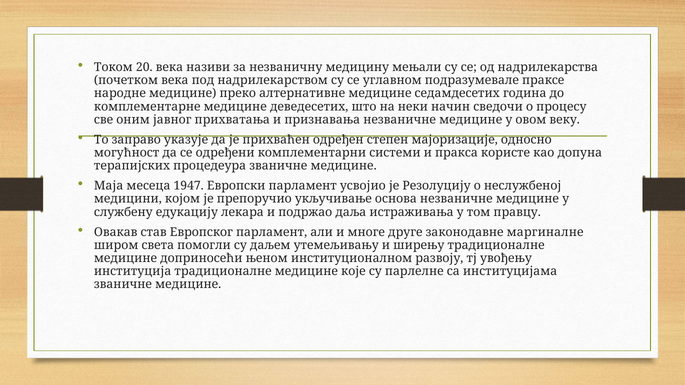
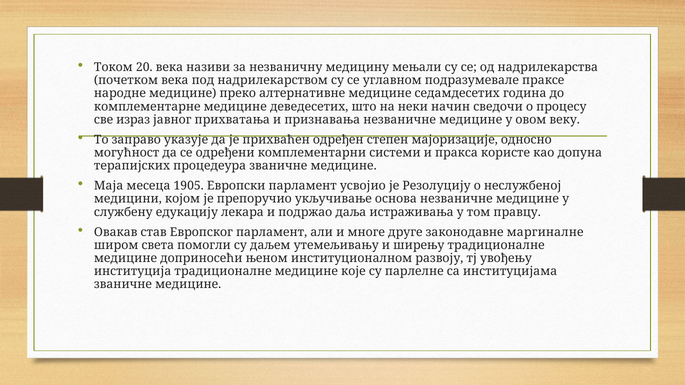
оним: оним -> израз
1947: 1947 -> 1905
